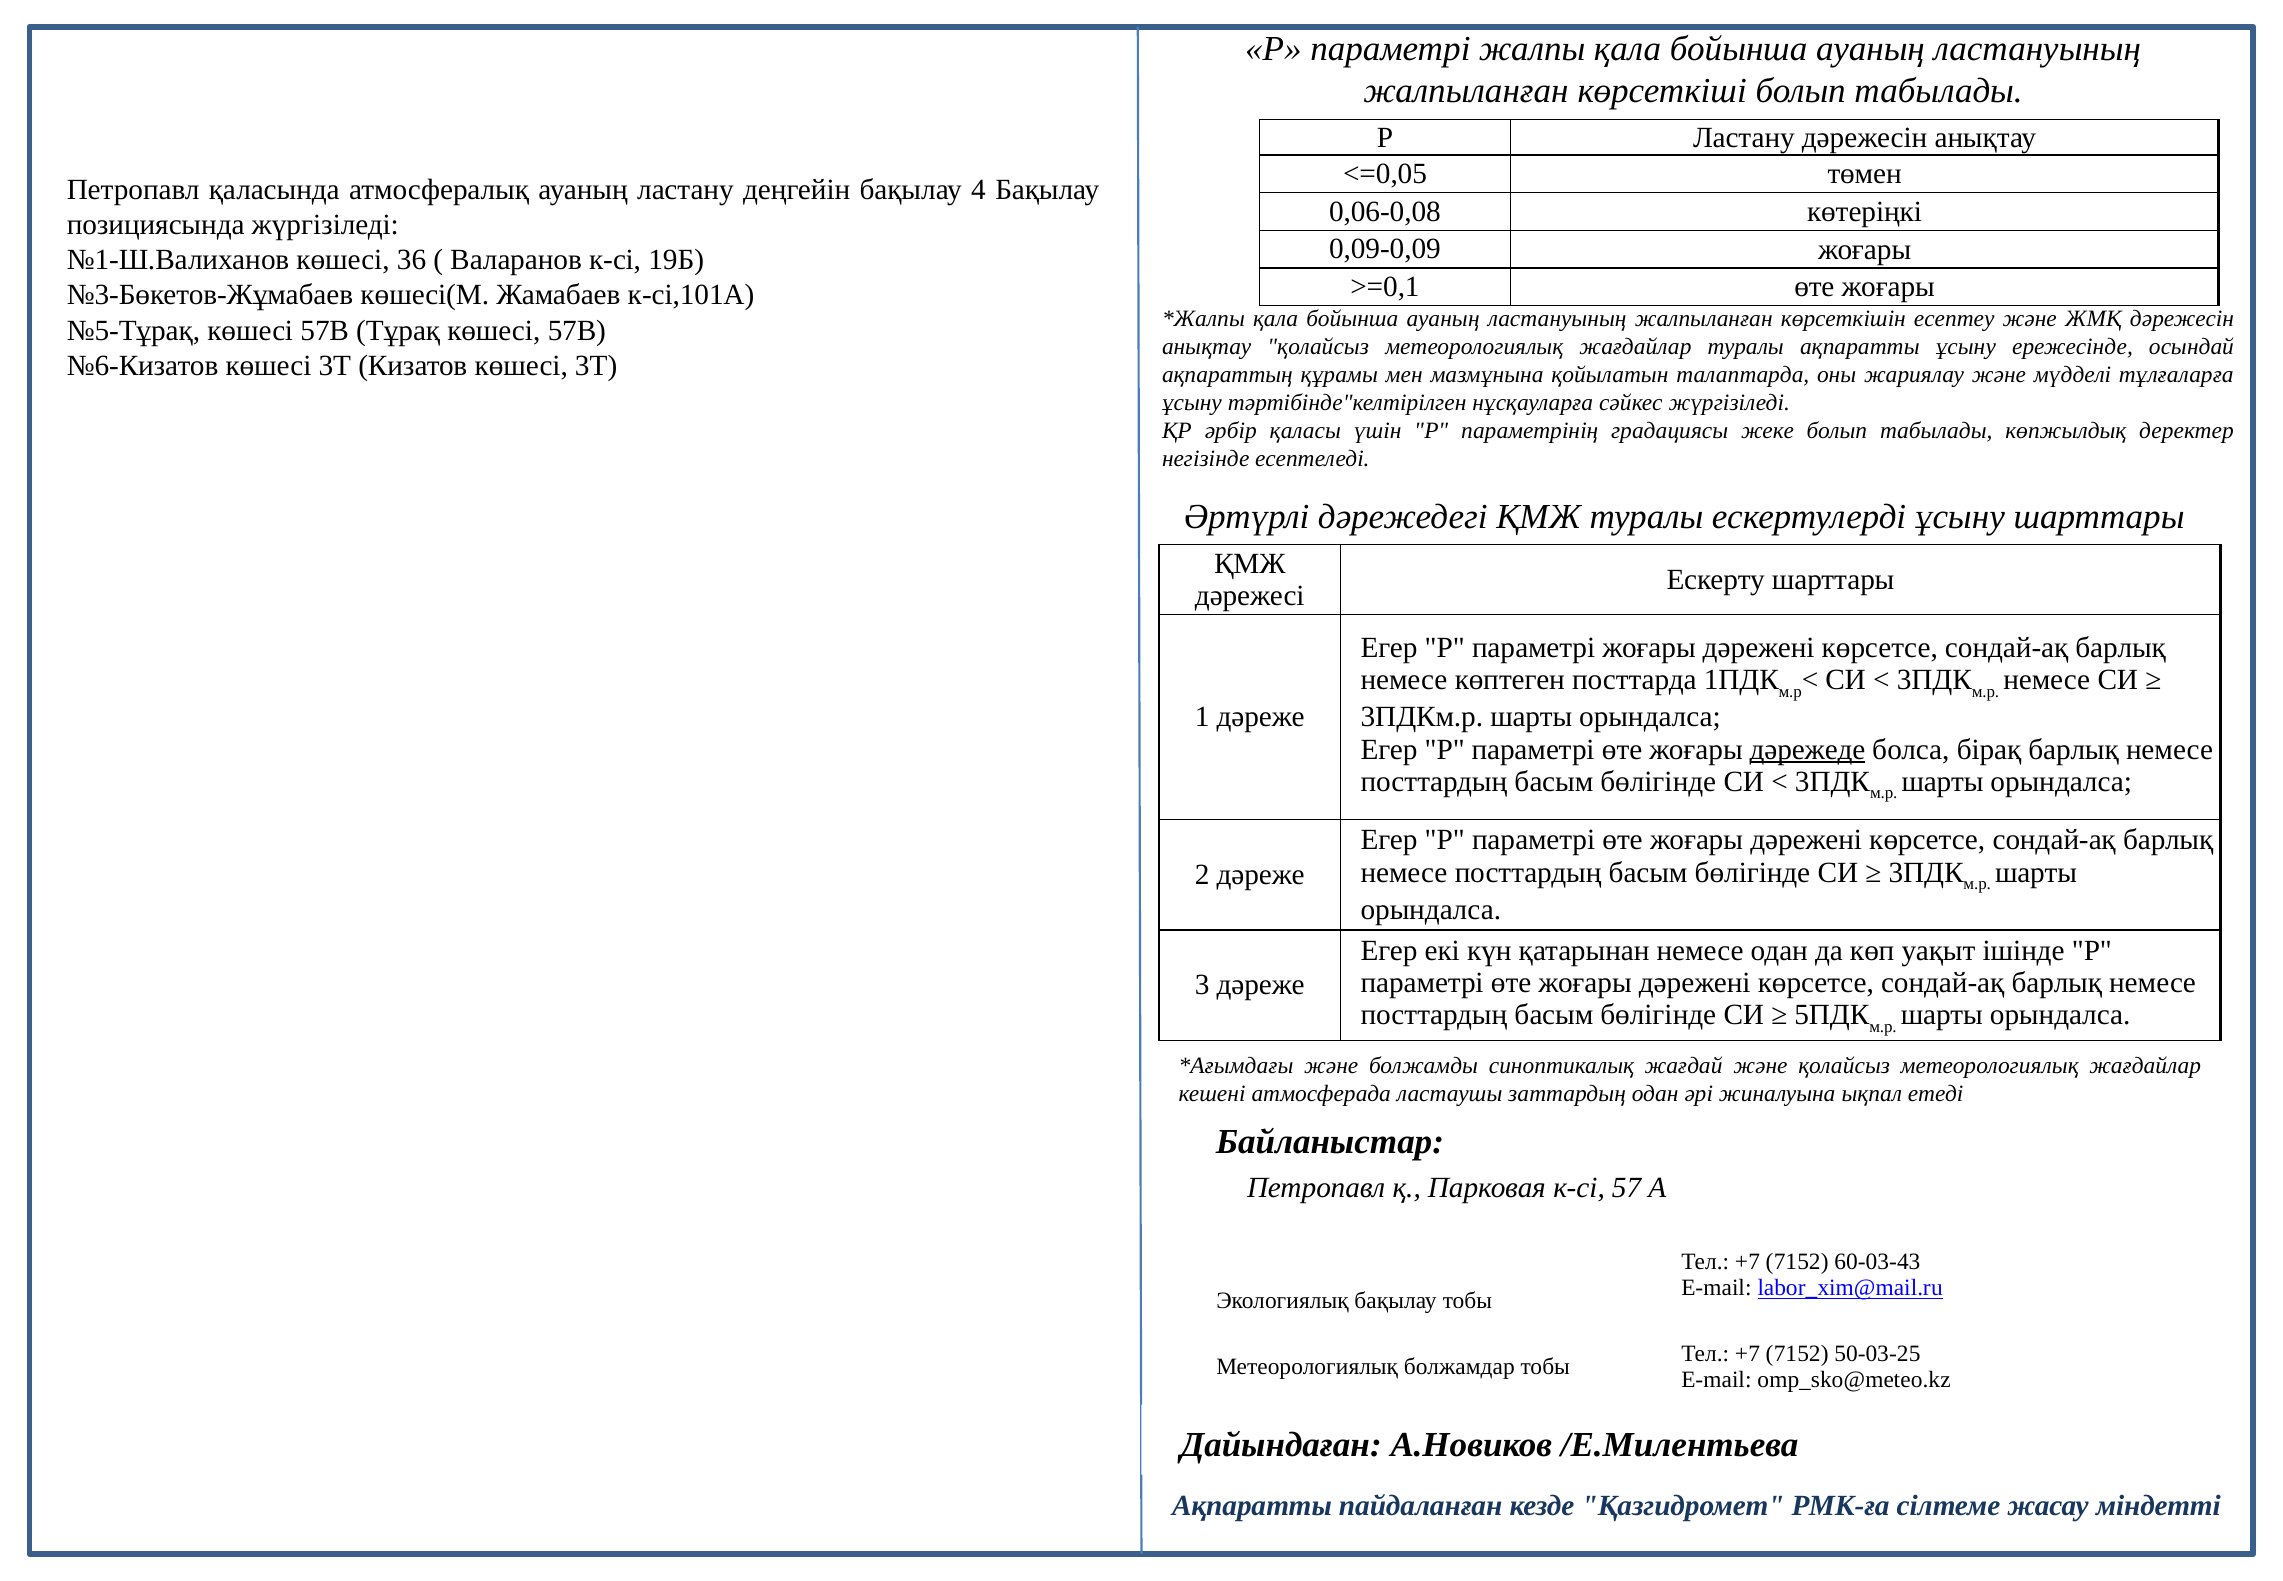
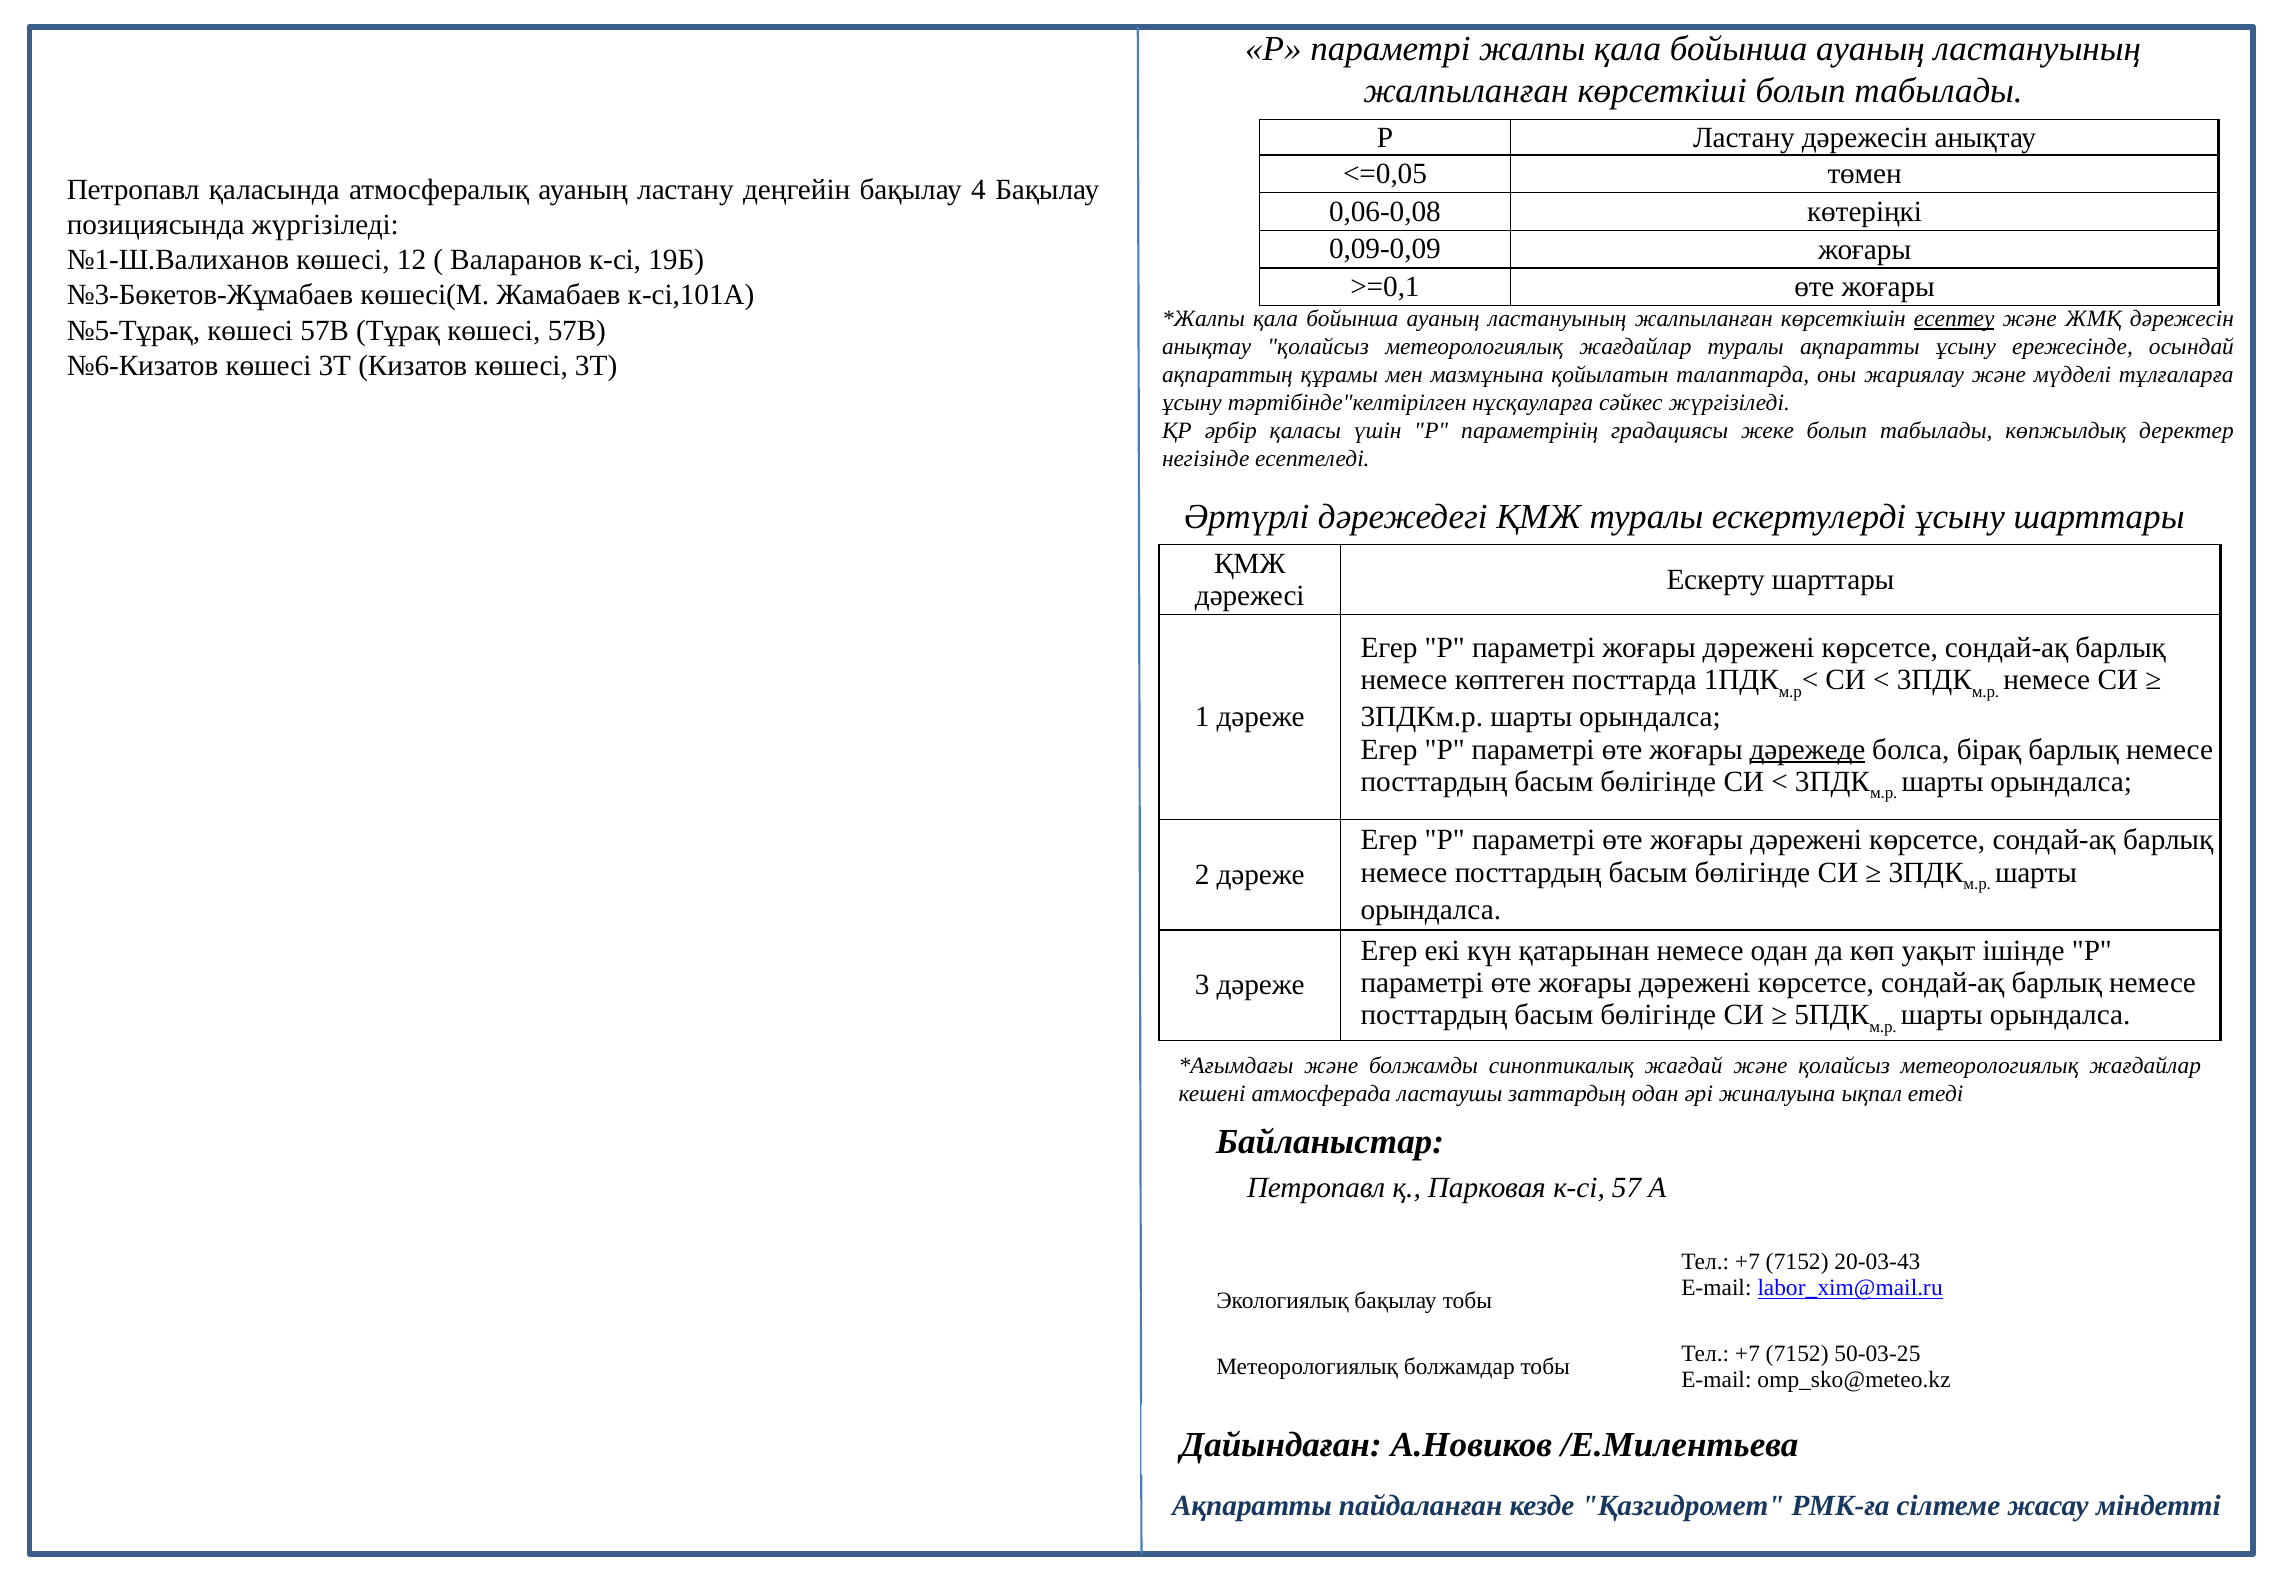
36: 36 -> 12
есептеу underline: none -> present
60-03-43: 60-03-43 -> 20-03-43
